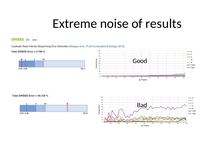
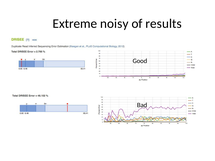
noise: noise -> noisy
